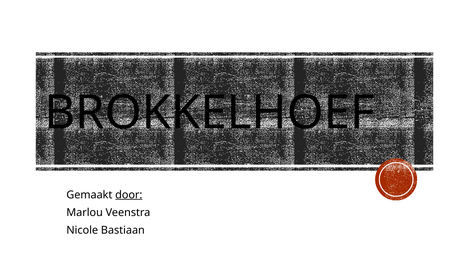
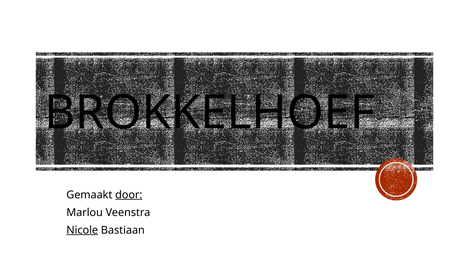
Nicole underline: none -> present
